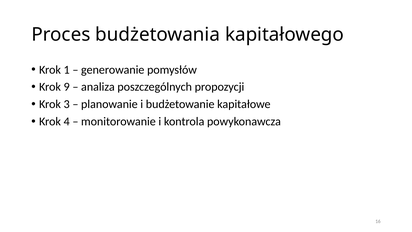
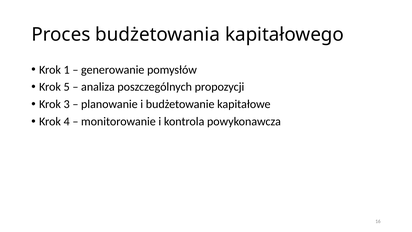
9: 9 -> 5
